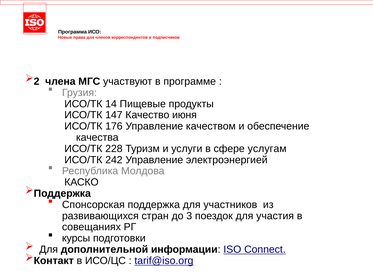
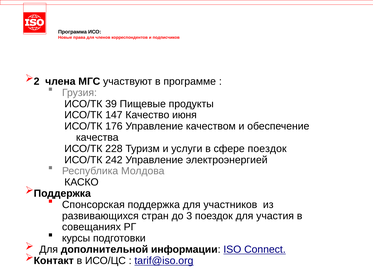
14: 14 -> 39
сфере услугам: услугам -> поездок
